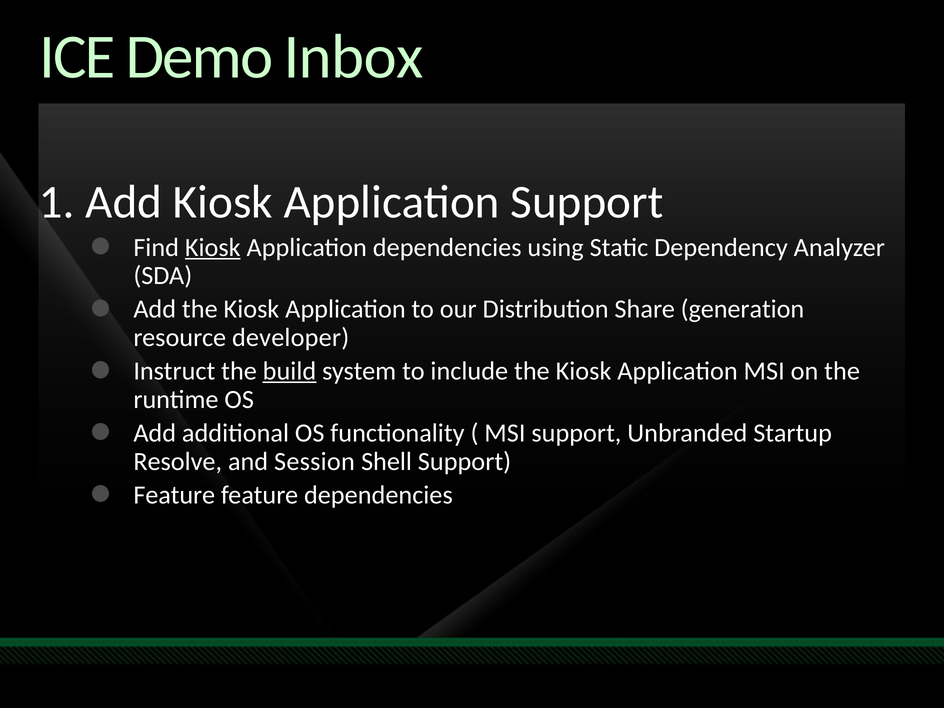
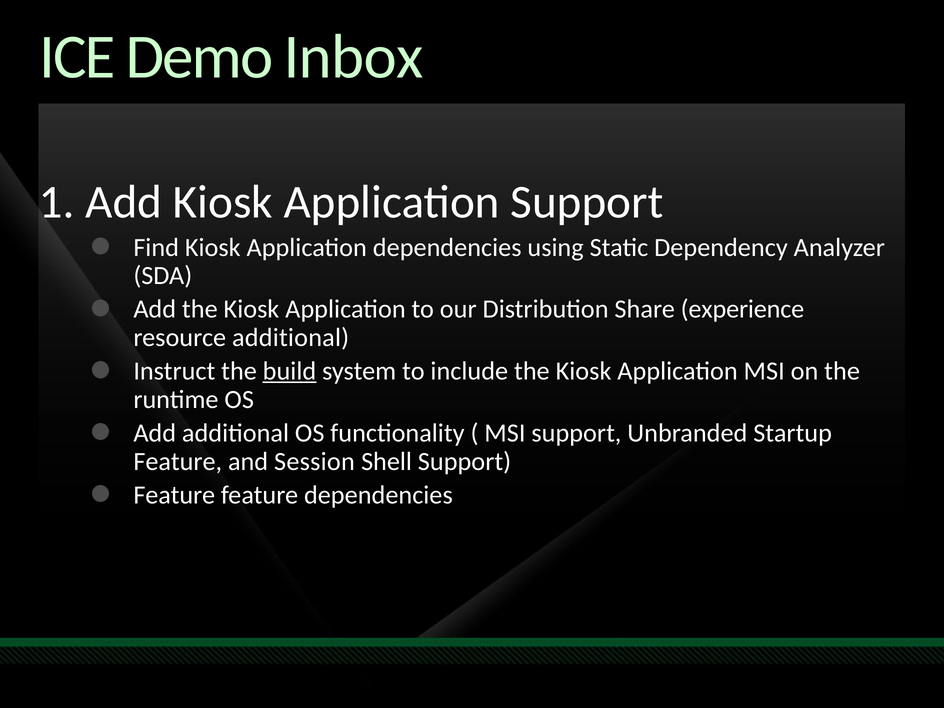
Kiosk at (213, 247) underline: present -> none
generation: generation -> experience
resource developer: developer -> additional
Resolve at (178, 461): Resolve -> Feature
